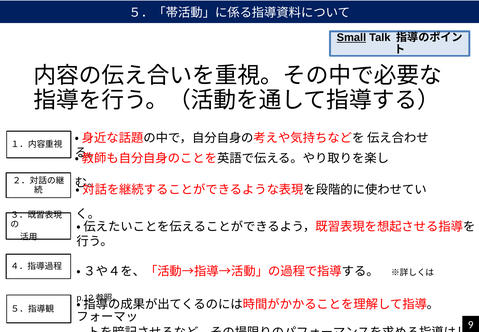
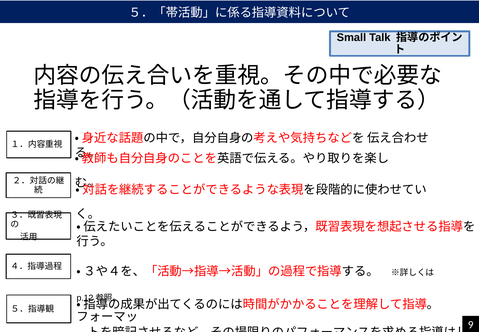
Small underline: present -> none
